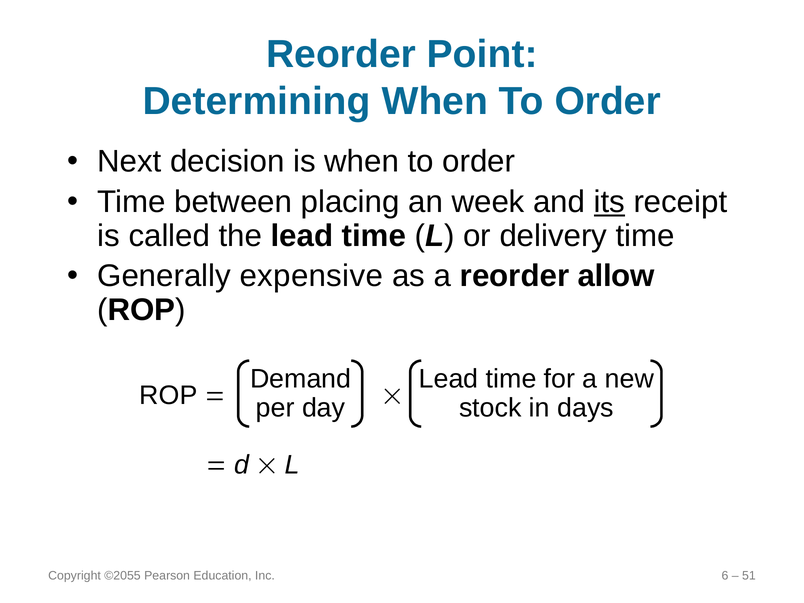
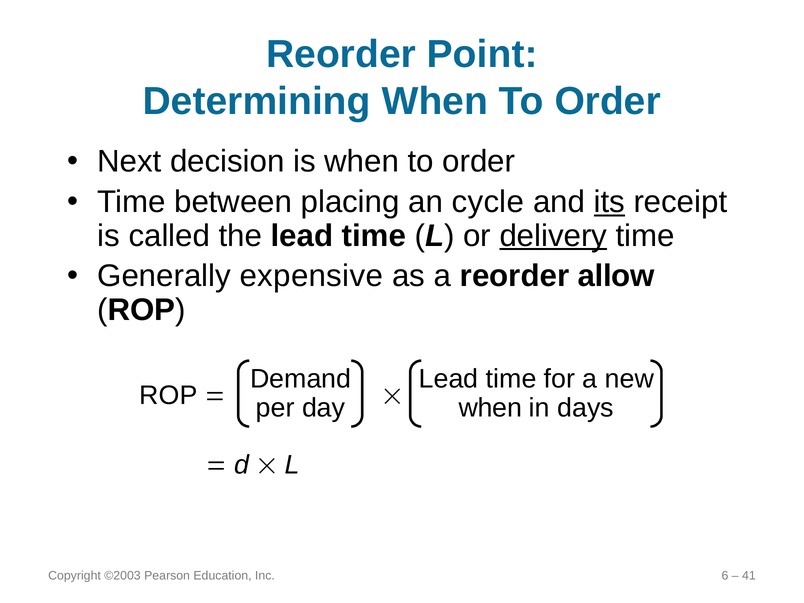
week: week -> cycle
delivery underline: none -> present
stock at (490, 408): stock -> when
©2055: ©2055 -> ©2003
51: 51 -> 41
